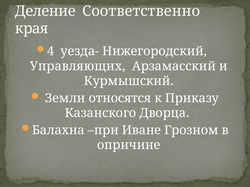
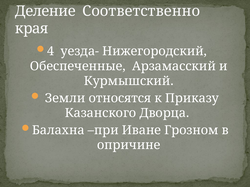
Управляющих: Управляющих -> Обеспеченные
